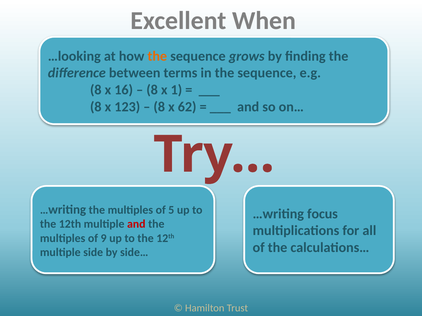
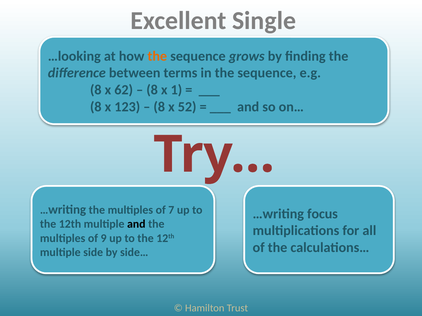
When: When -> Single
16: 16 -> 62
62: 62 -> 52
5: 5 -> 7
and at (136, 224) colour: red -> black
